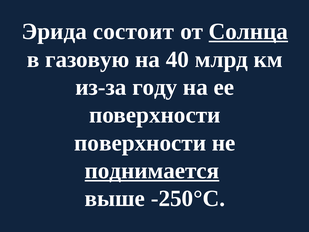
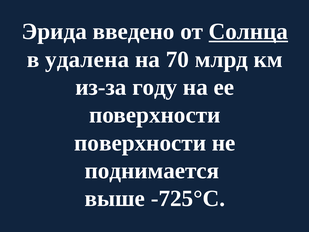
состоит: состоит -> введено
газовую: газовую -> удалена
40: 40 -> 70
поднимается underline: present -> none
-250°С: -250°С -> -725°С
